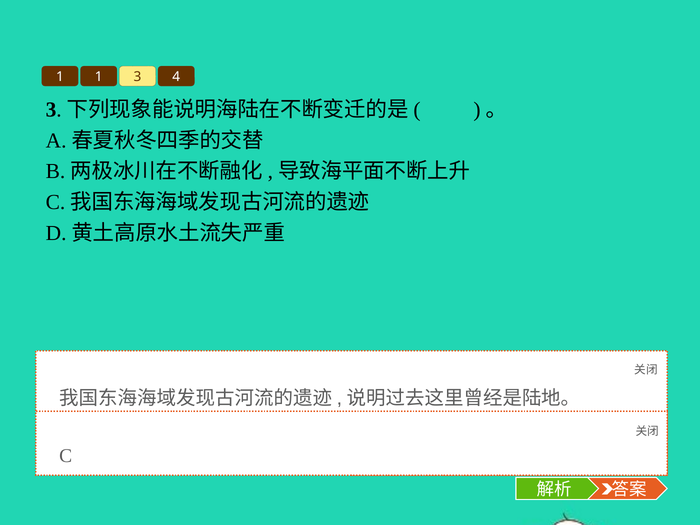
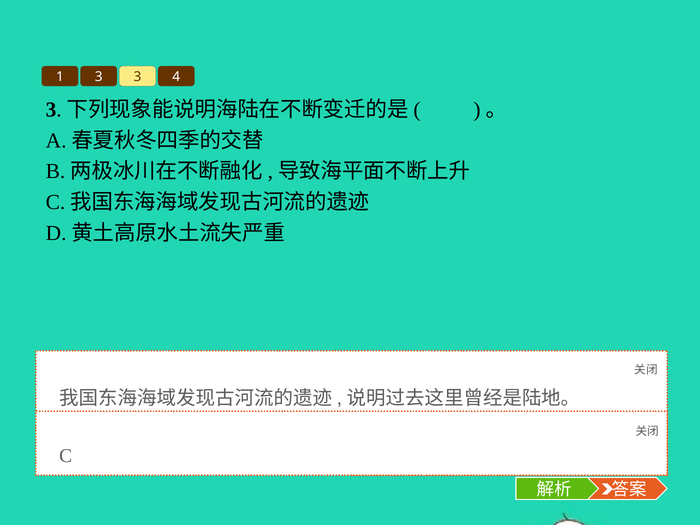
1 1: 1 -> 3
